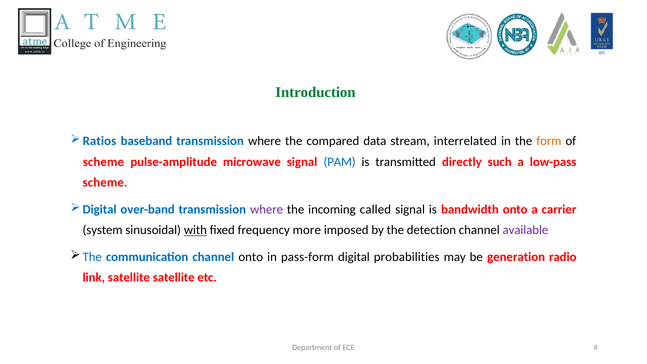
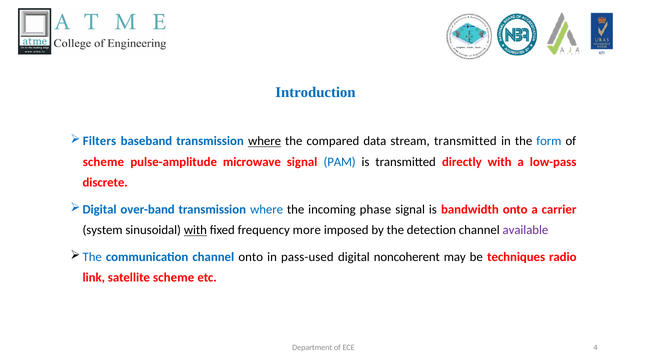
Introduction colour: green -> blue
Ratios: Ratios -> Filters
where at (265, 141) underline: none -> present
stream interrelated: interrelated -> transmitted
form colour: orange -> blue
directly such: such -> with
scheme at (105, 183): scheme -> discrete
where at (267, 209) colour: purple -> blue
called: called -> phase
pass-form: pass-form -> pass-used
probabilities: probabilities -> noncoherent
generation: generation -> techniques
satellite satellite: satellite -> scheme
